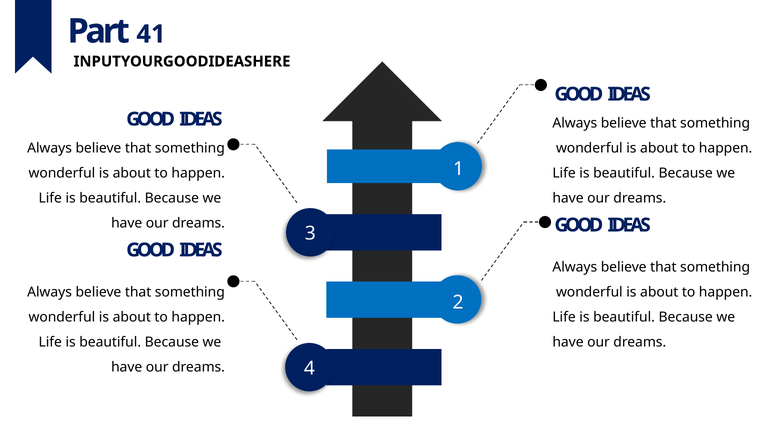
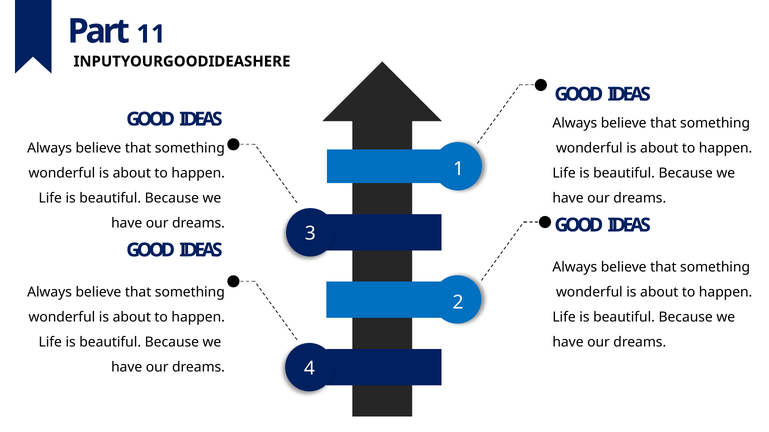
41: 41 -> 11
